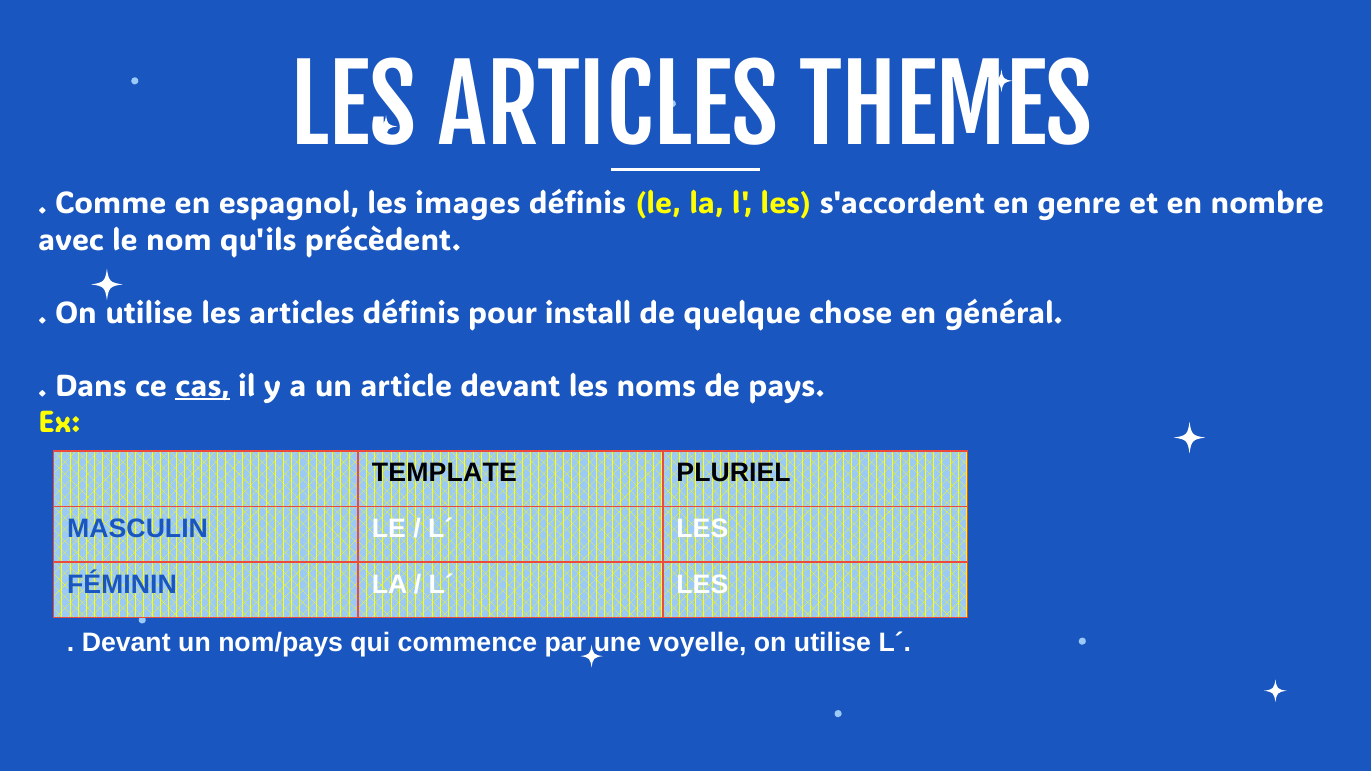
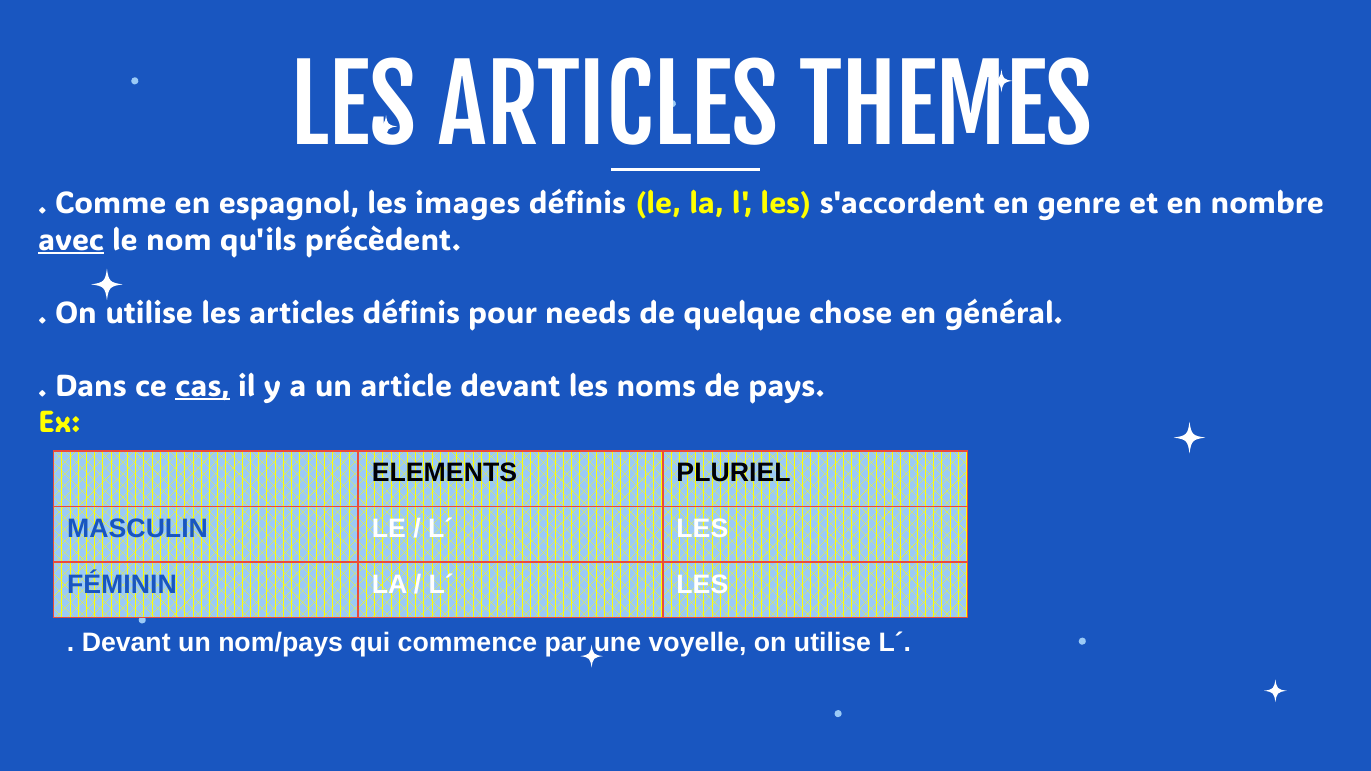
avec underline: none -> present
install: install -> needs
TEMPLATE: TEMPLATE -> ELEMENTS
